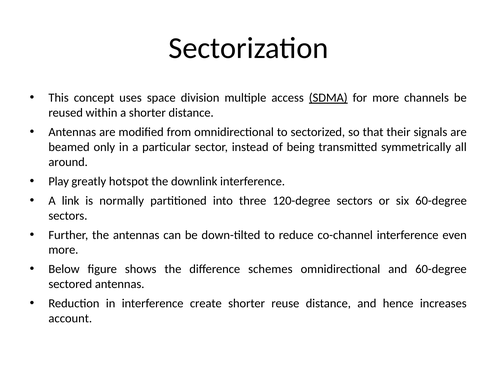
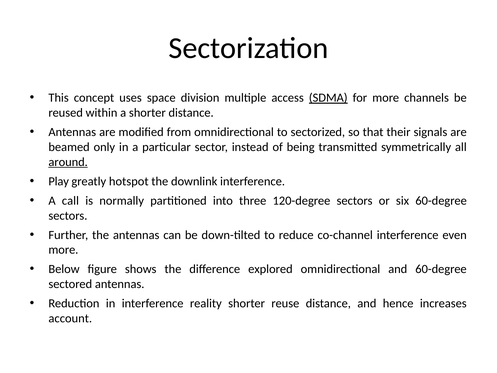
around underline: none -> present
link: link -> call
schemes: schemes -> explored
create: create -> reality
